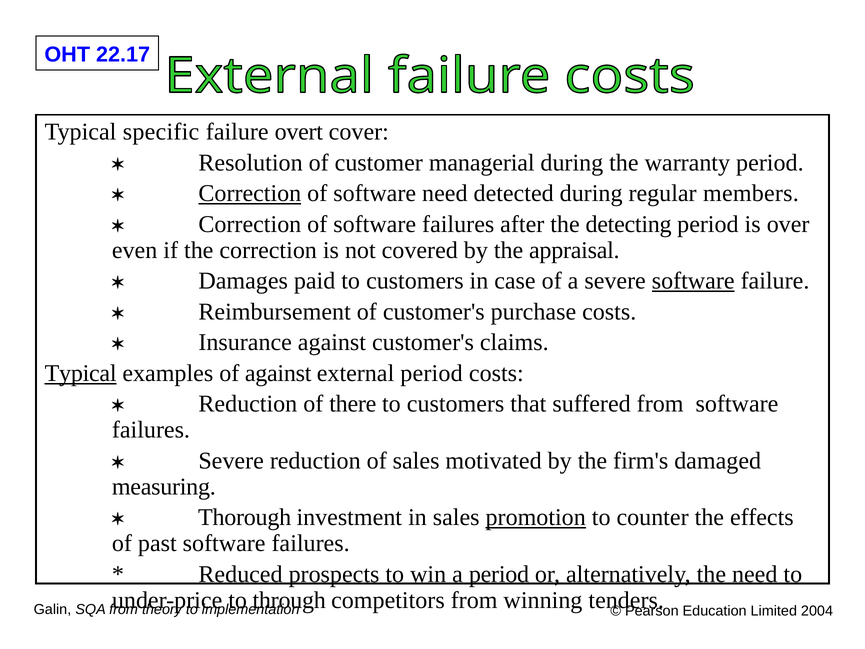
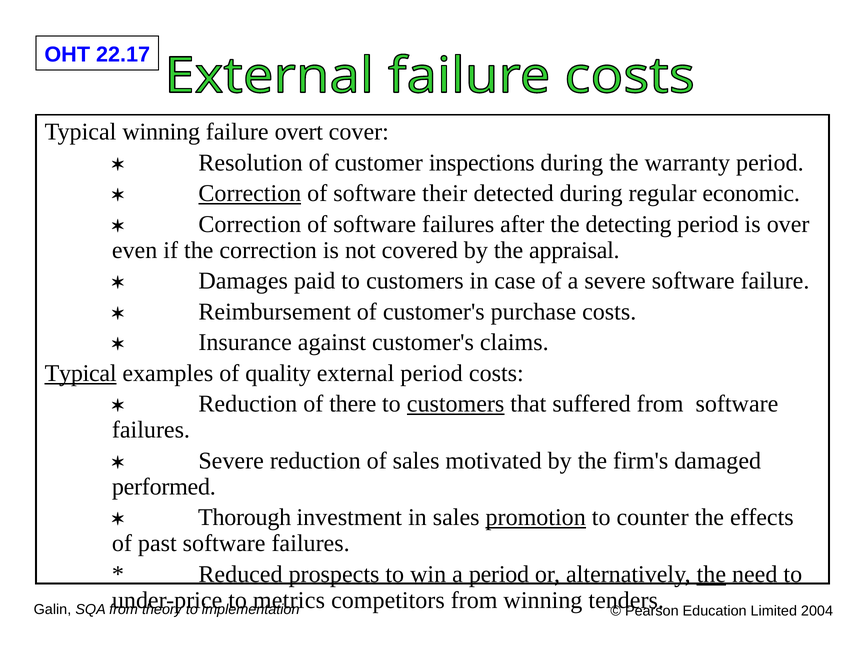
Typical specific: specific -> winning
managerial: managerial -> inspections
software need: need -> their
members: members -> economic
software at (693, 281) underline: present -> none
of against: against -> quality
customers at (456, 404) underline: none -> present
measuring: measuring -> performed
the at (711, 574) underline: none -> present
through: through -> metrics
